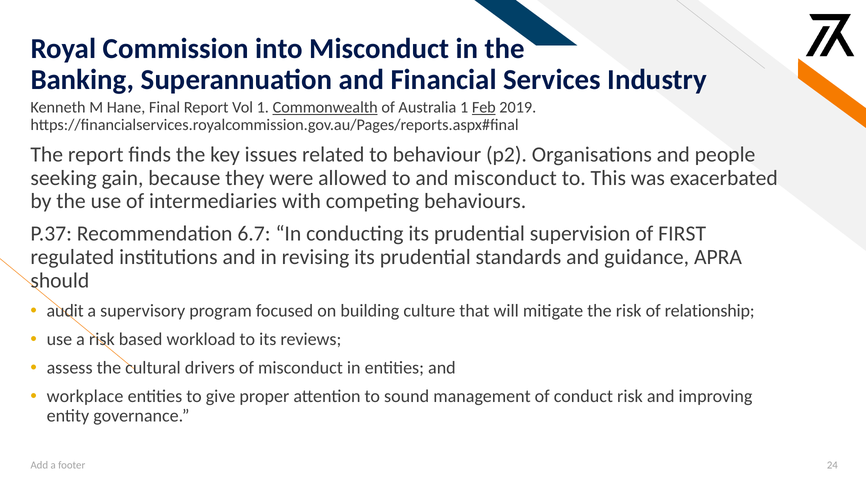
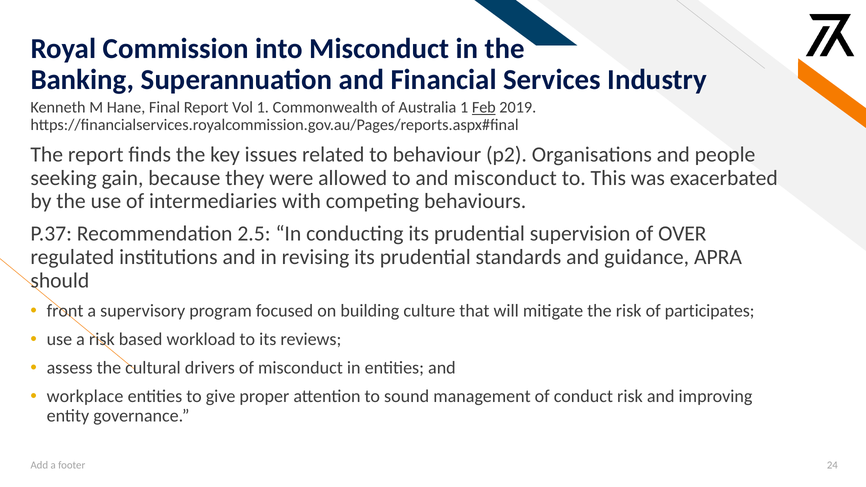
Commonwealth underline: present -> none
6.7: 6.7 -> 2.5
FIRST: FIRST -> OVER
audit: audit -> front
relationship: relationship -> participates
